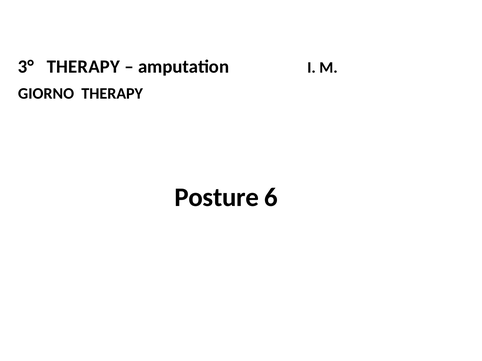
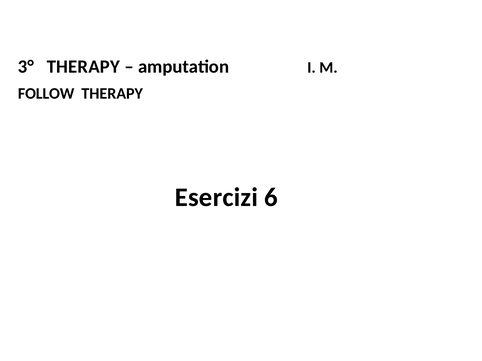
GIORNO: GIORNO -> FOLLOW
Posture: Posture -> Esercizi
